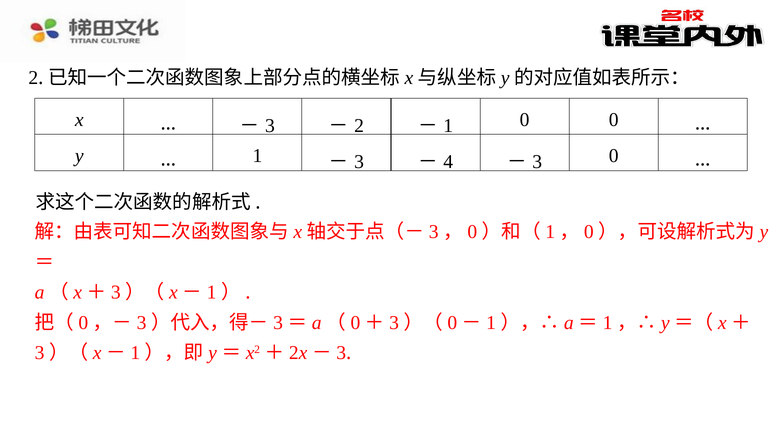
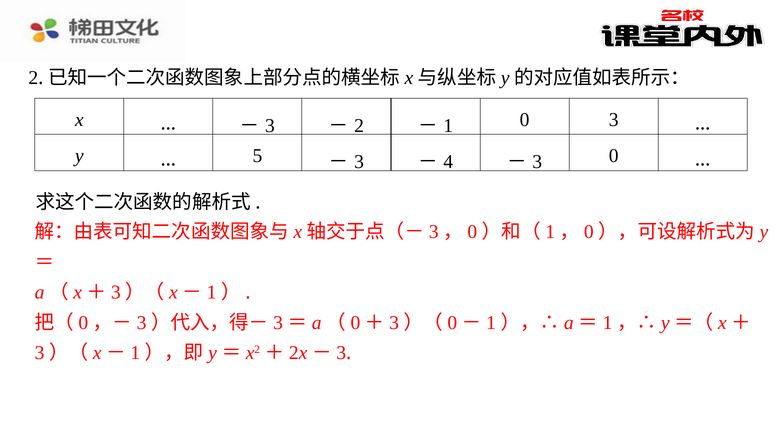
0 0: 0 -> 3
1 at (257, 156): 1 -> 5
